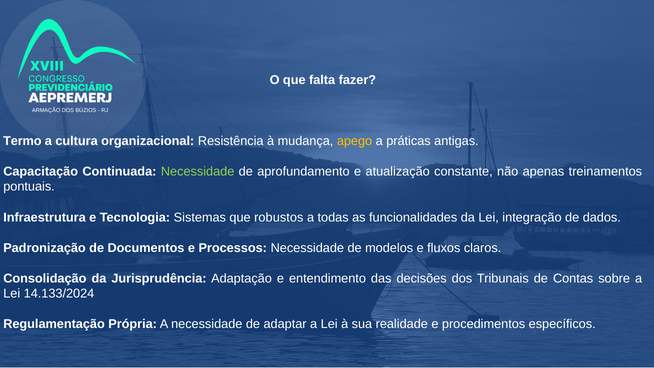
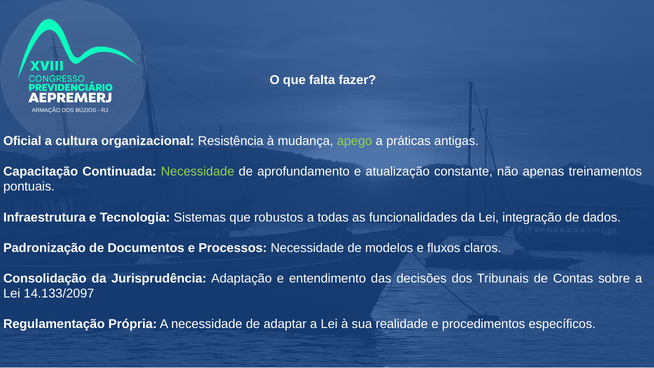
Termo: Termo -> Oficial
apego colour: yellow -> light green
14.133/2024: 14.133/2024 -> 14.133/2097
